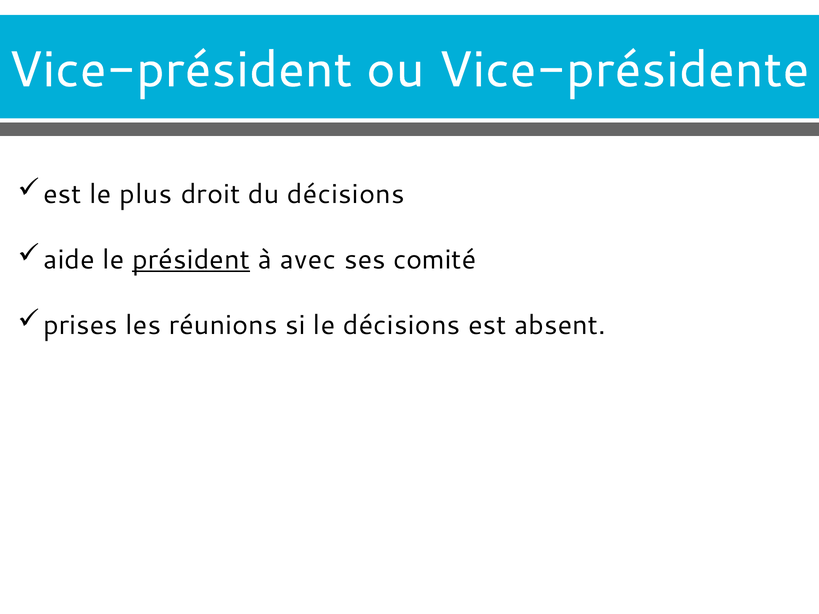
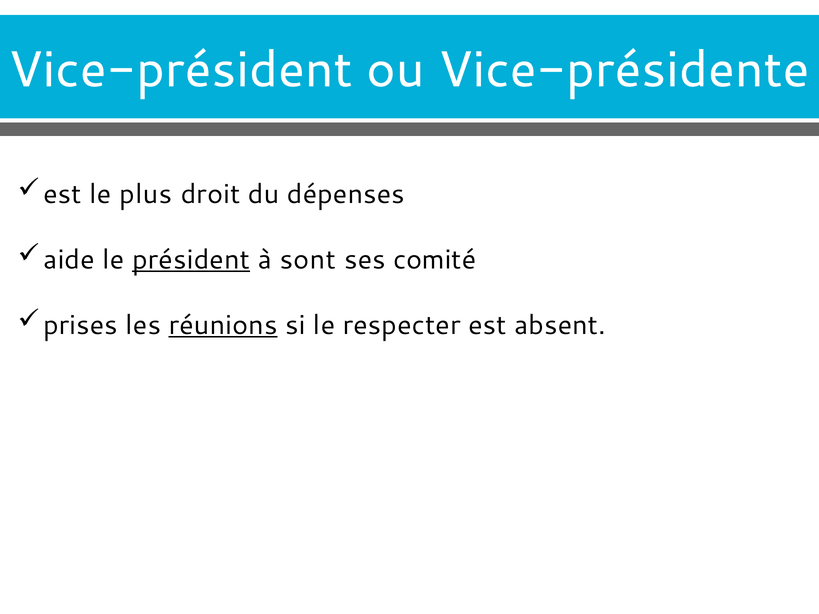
du décisions: décisions -> dépenses
avec: avec -> sont
réunions underline: none -> present
le décisions: décisions -> respecter
